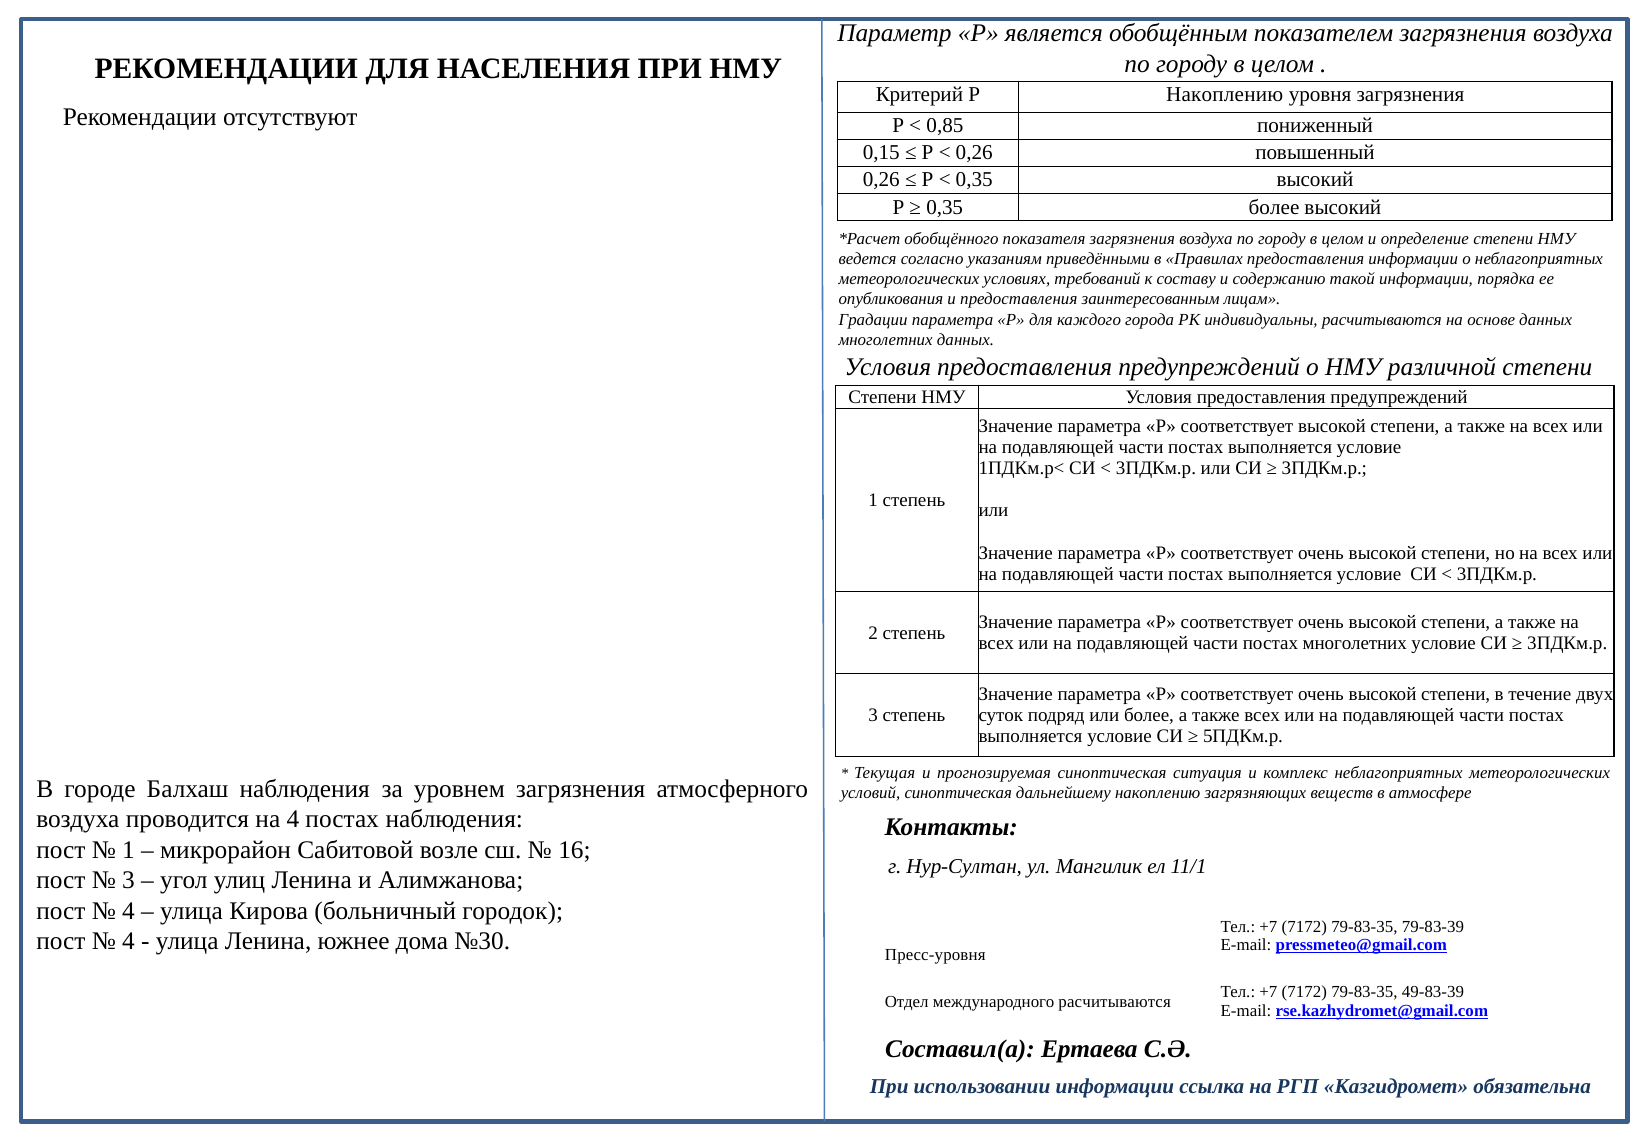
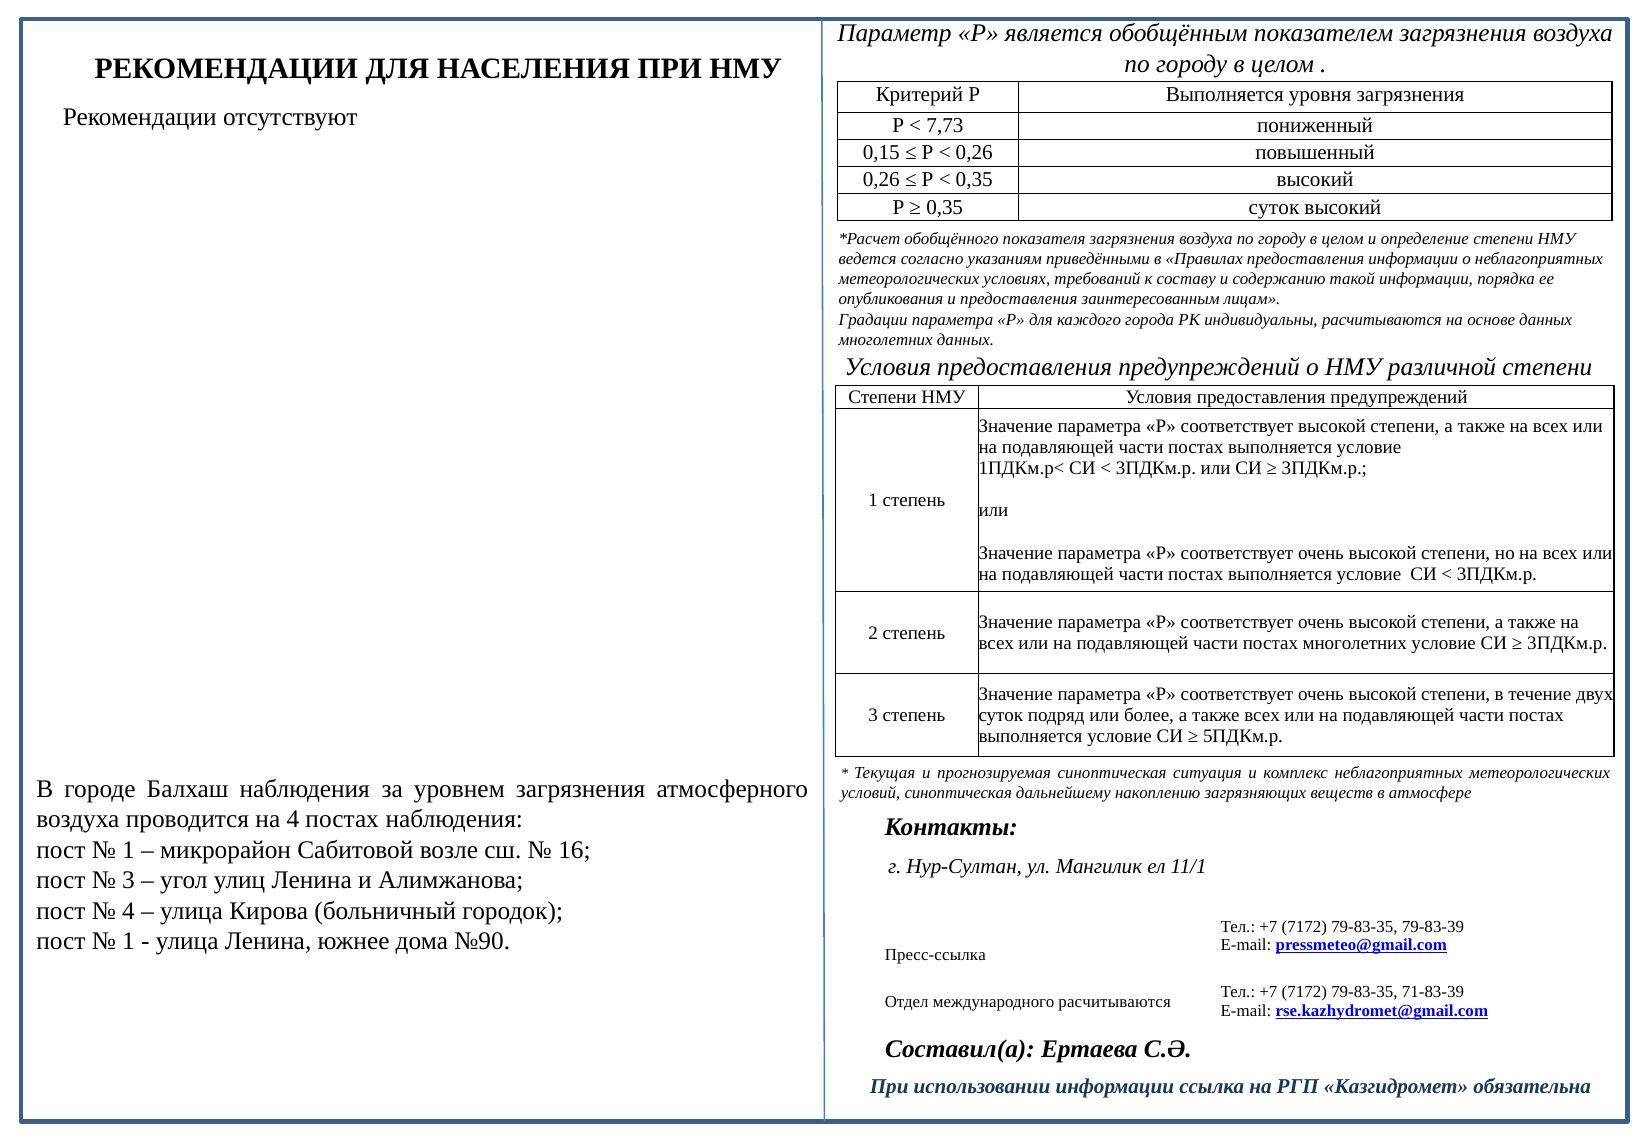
Р Накоплению: Накоплению -> Выполняется
0,85: 0,85 -> 7,73
0,35 более: более -> суток
4 at (129, 942): 4 -> 1
№30: №30 -> №90
Пресс-уровня: Пресс-уровня -> Пресс-ссылка
49-83-39: 49-83-39 -> 71-83-39
